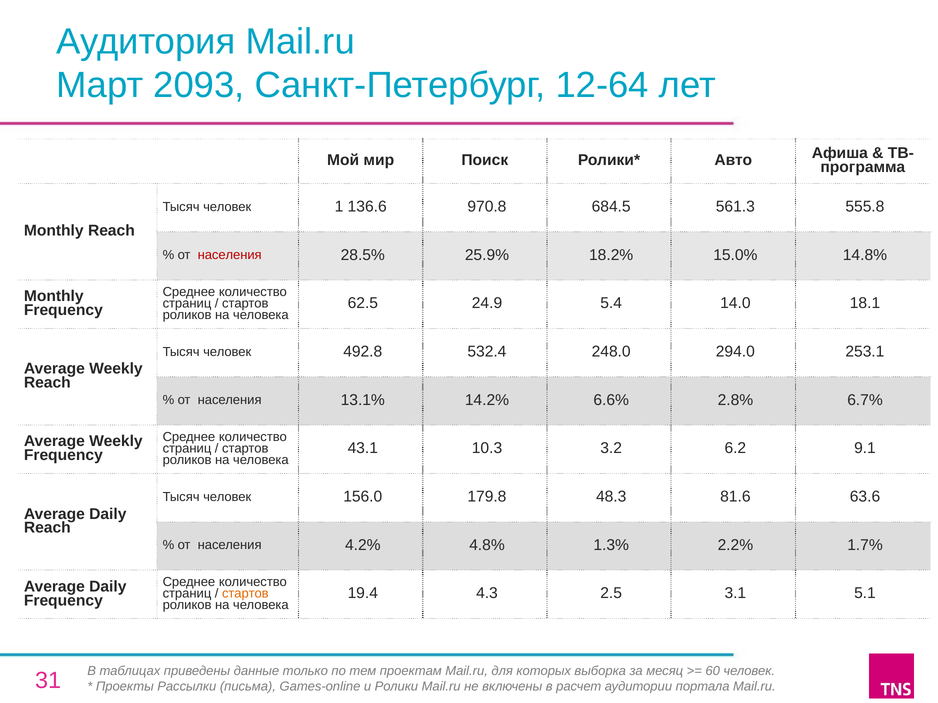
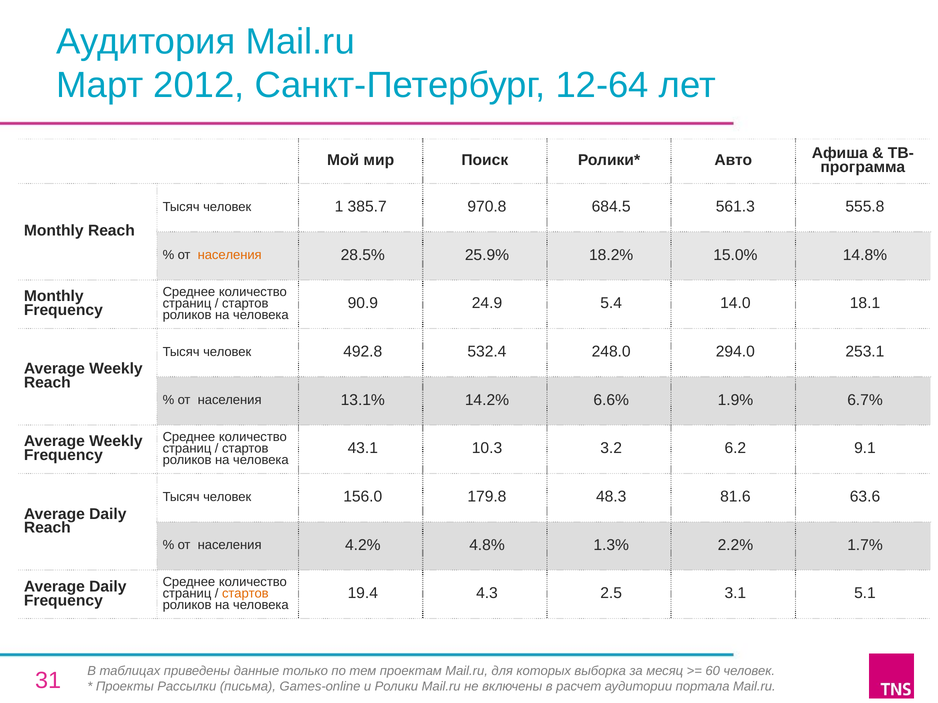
2093: 2093 -> 2012
136.6: 136.6 -> 385.7
населения at (230, 255) colour: red -> orange
62.5: 62.5 -> 90.9
2.8%: 2.8% -> 1.9%
